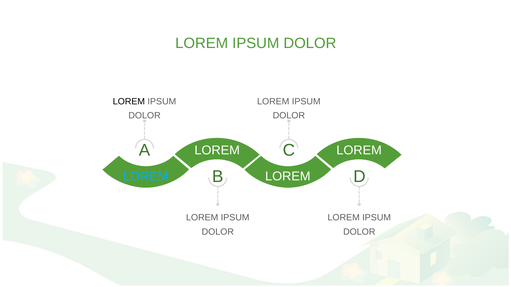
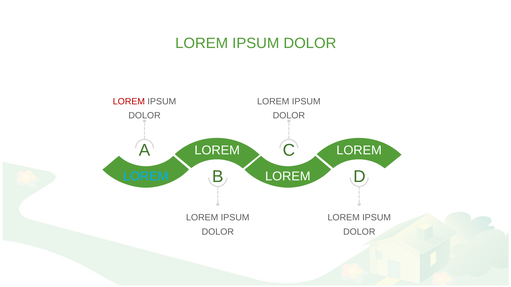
LOREM at (129, 102) colour: black -> red
